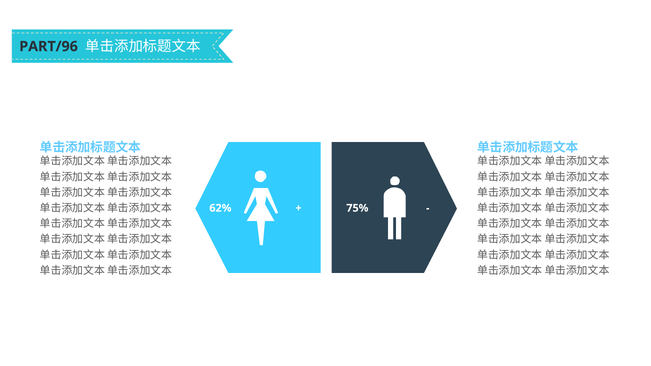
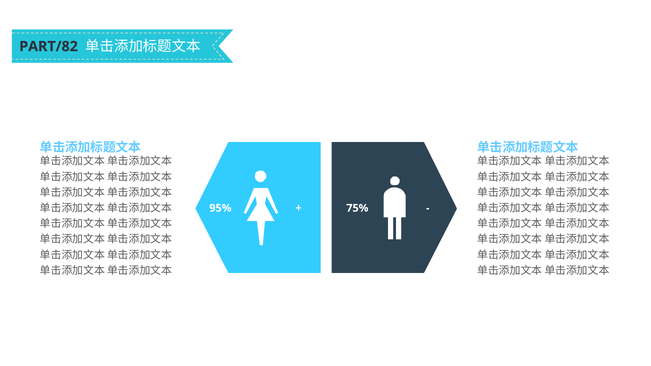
PART/96: PART/96 -> PART/82
62%: 62% -> 95%
